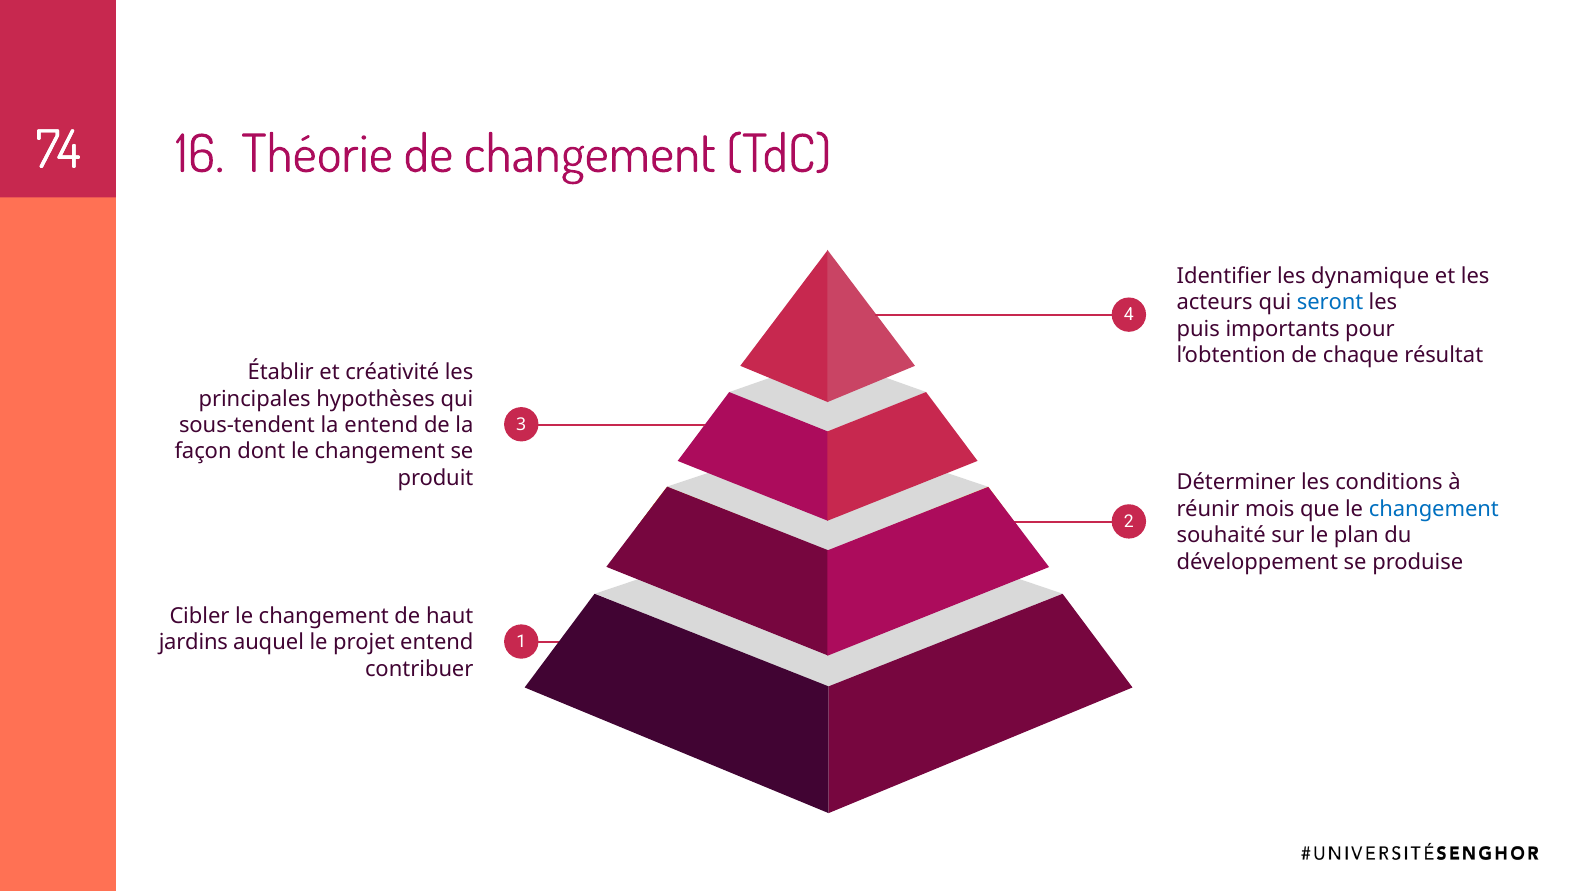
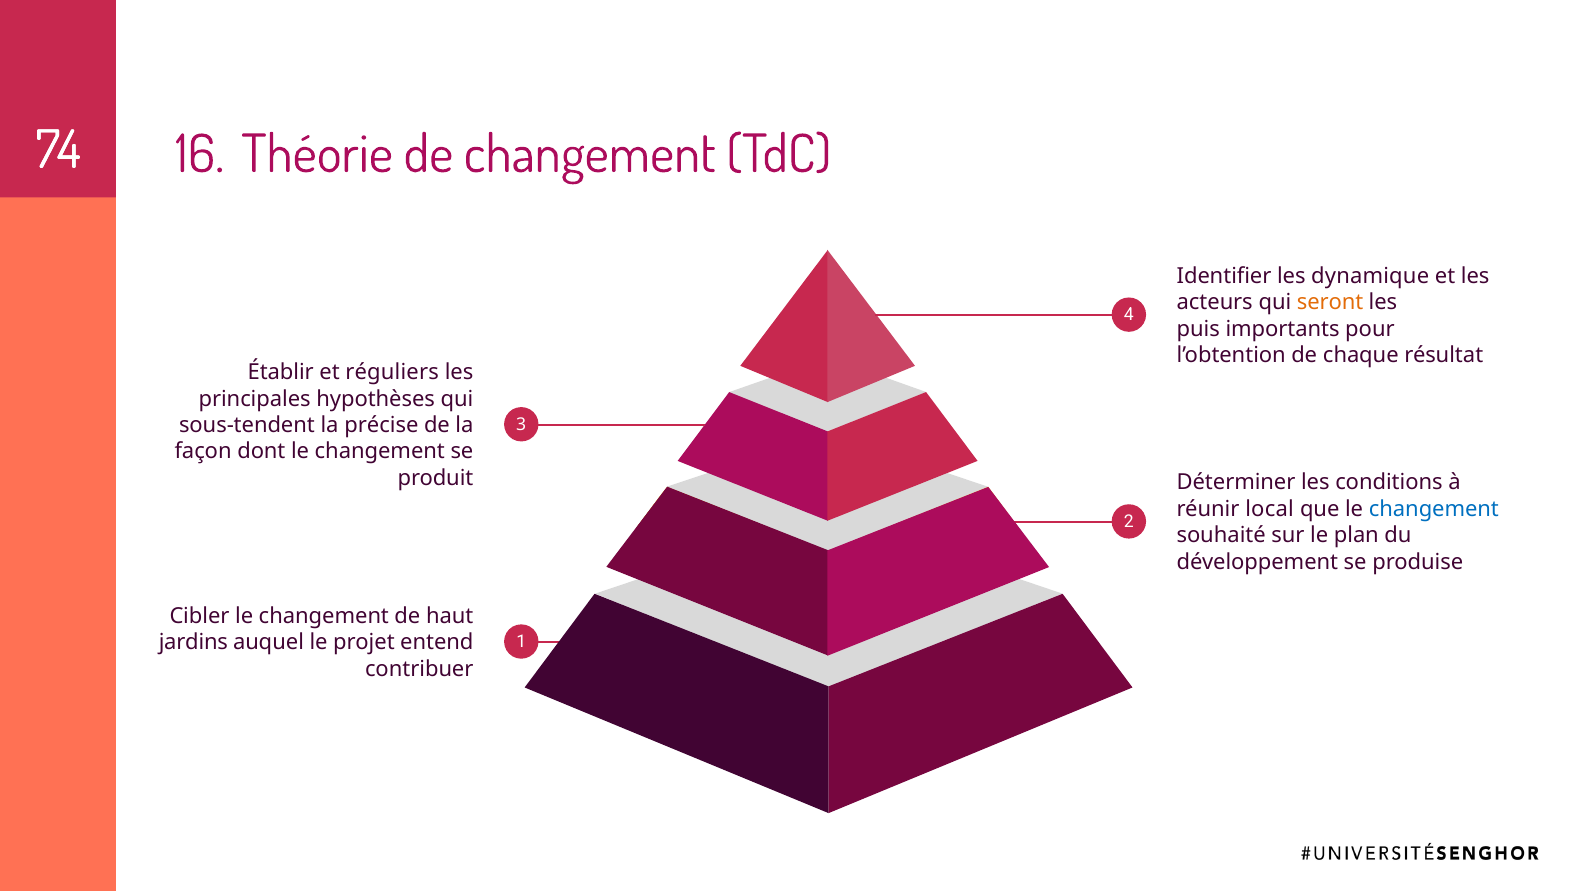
seront colour: blue -> orange
créativité: créativité -> réguliers
la entend: entend -> précise
mois: mois -> local
